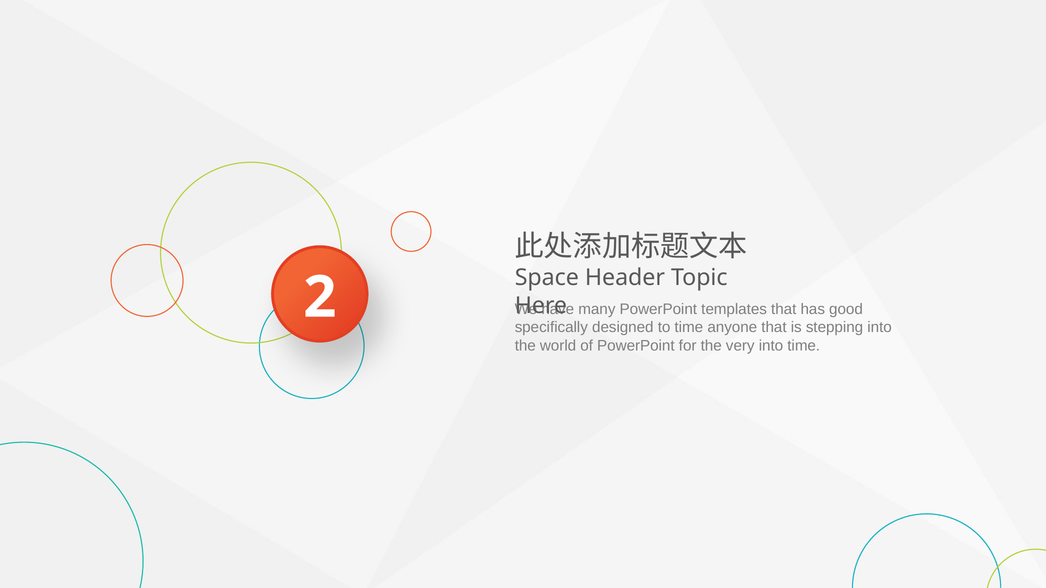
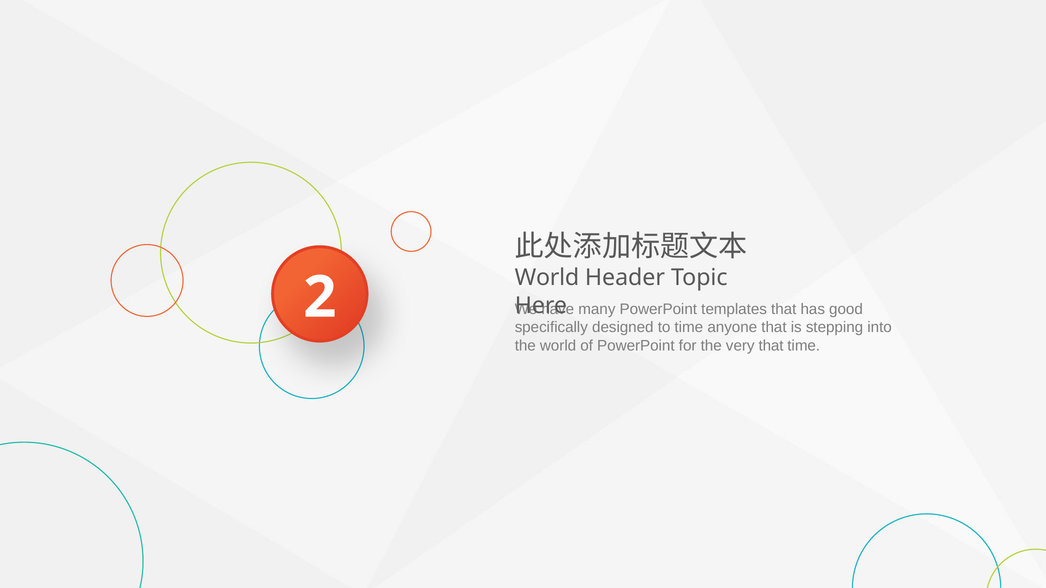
Space at (547, 278): Space -> World
very into: into -> that
